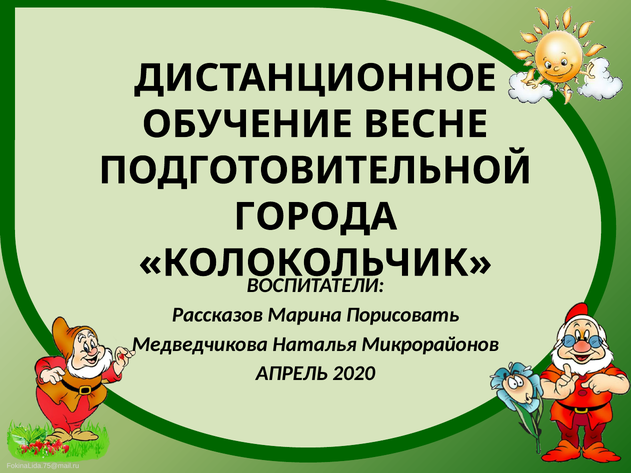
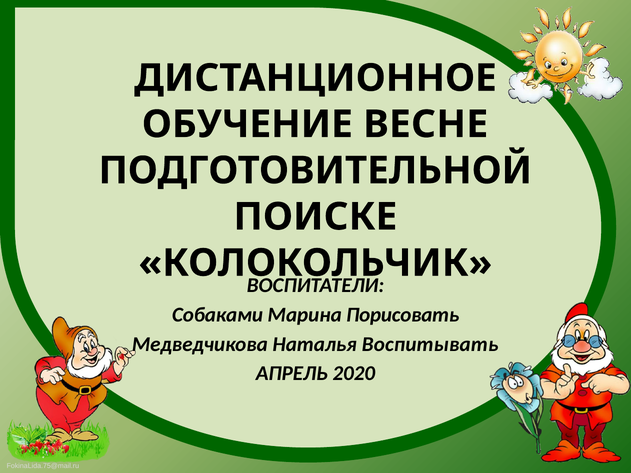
ГОРОДА: ГОРОДА -> ПОИСКЕ
Рассказов: Рассказов -> Собаками
Микрорайонов: Микрорайонов -> Воспитывать
